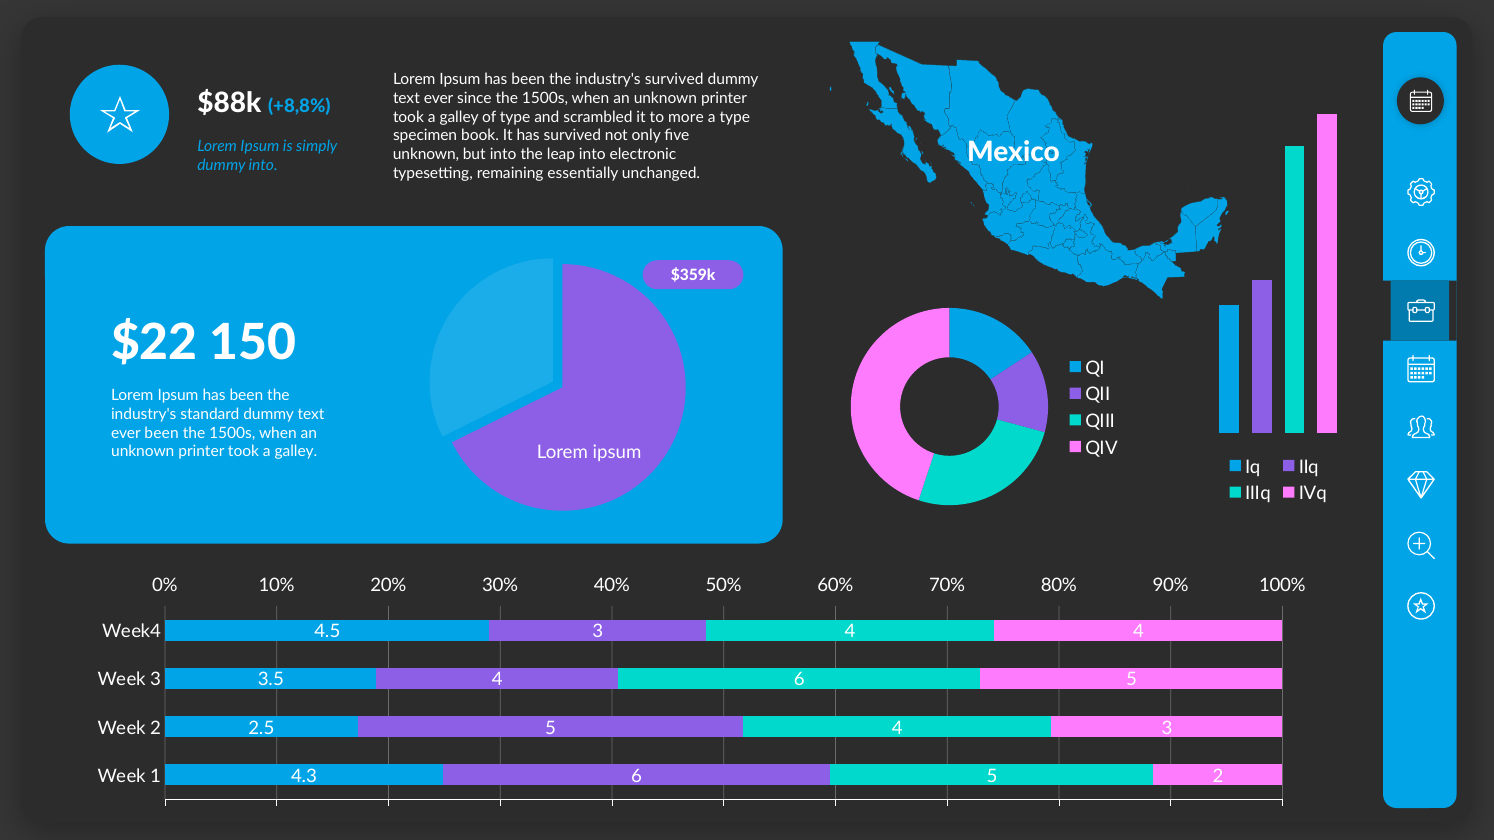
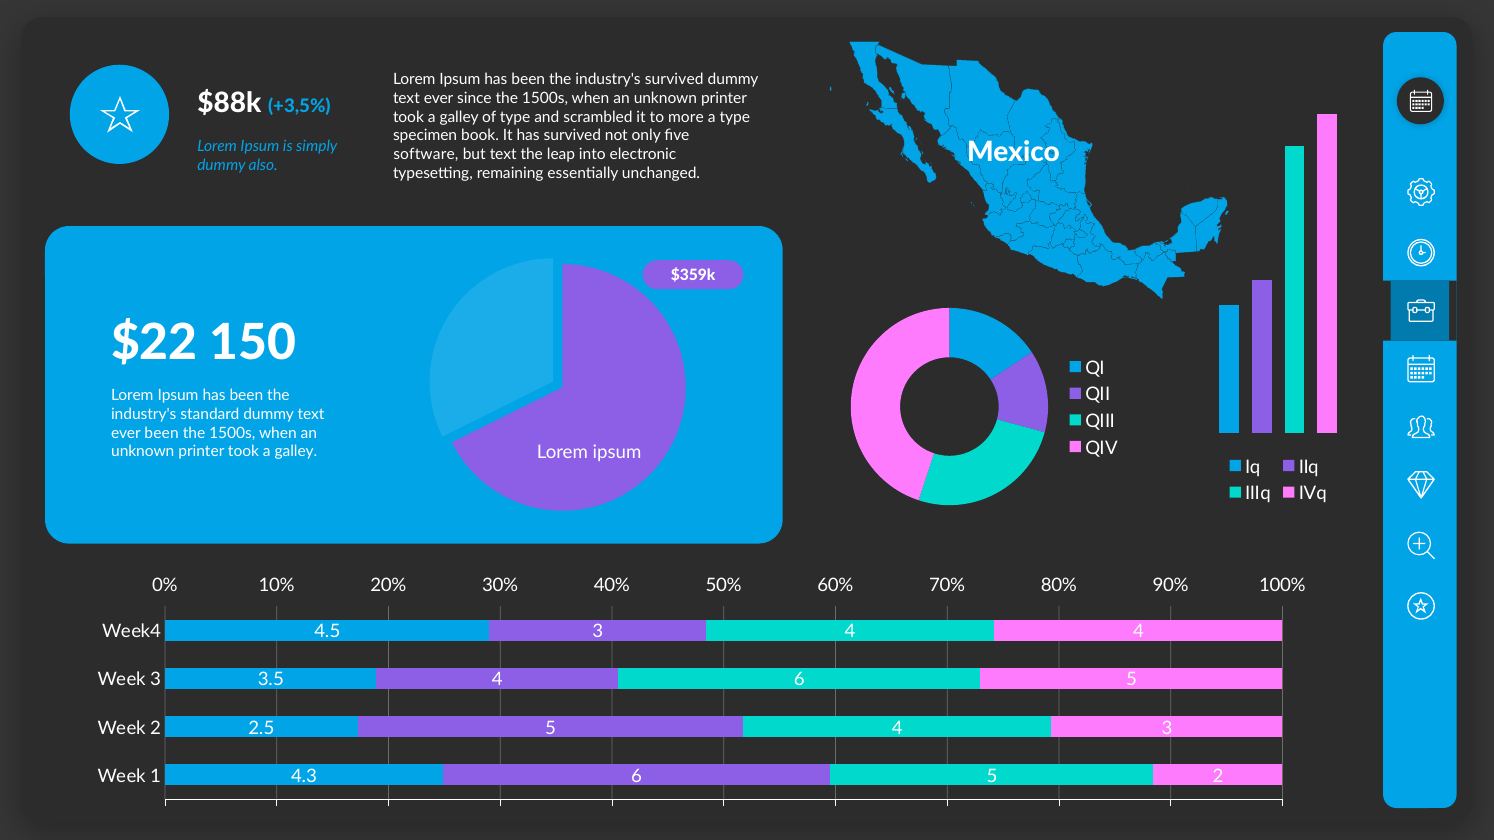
+8,8%: +8,8% -> +3,5%
unknown at (426, 154): unknown -> software
but into: into -> text
dummy into: into -> also
